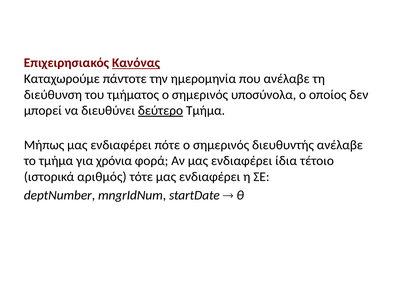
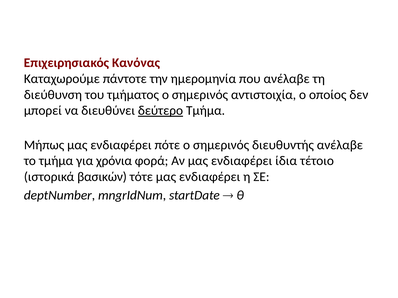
Κανόνας underline: present -> none
υποσύνολα: υποσύνολα -> αντιστοιχία
αριθμός: αριθμός -> βασικών
